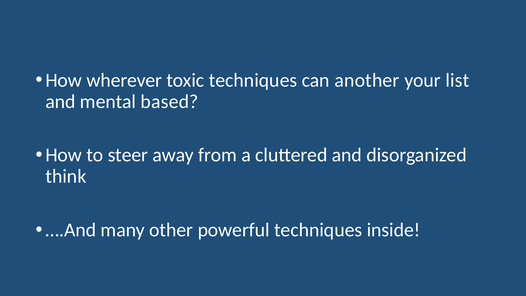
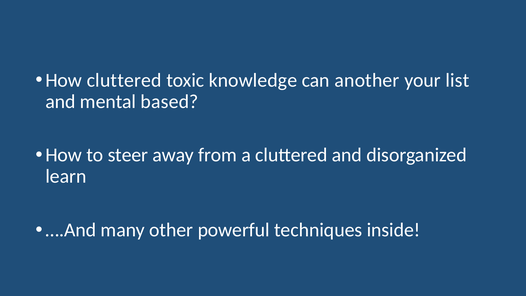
How wherever: wherever -> cluttered
toxic techniques: techniques -> knowledge
think: think -> learn
